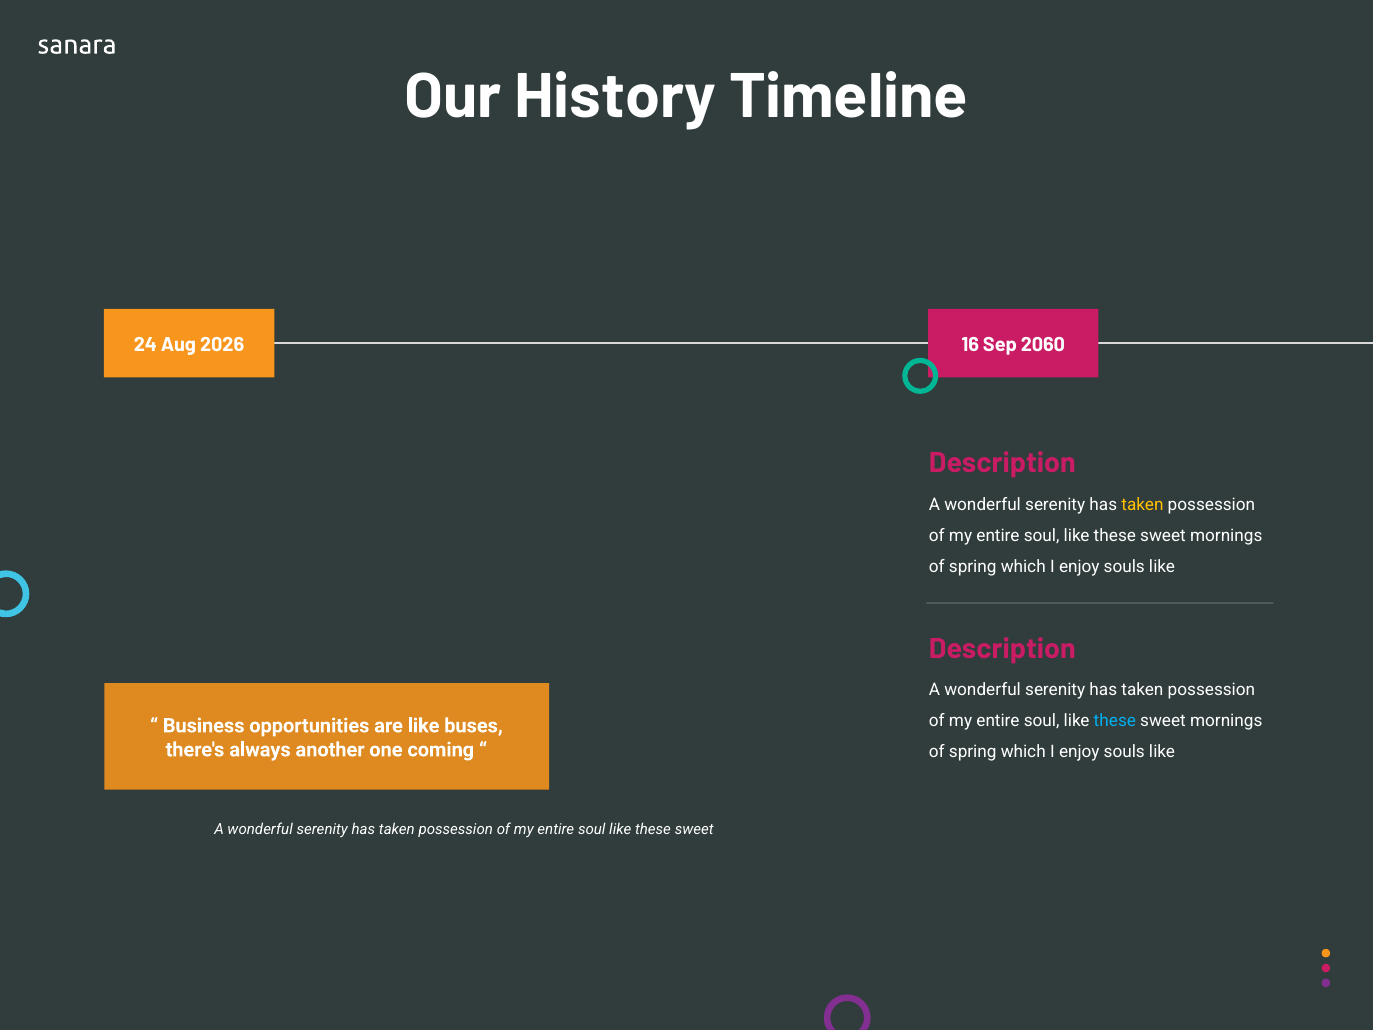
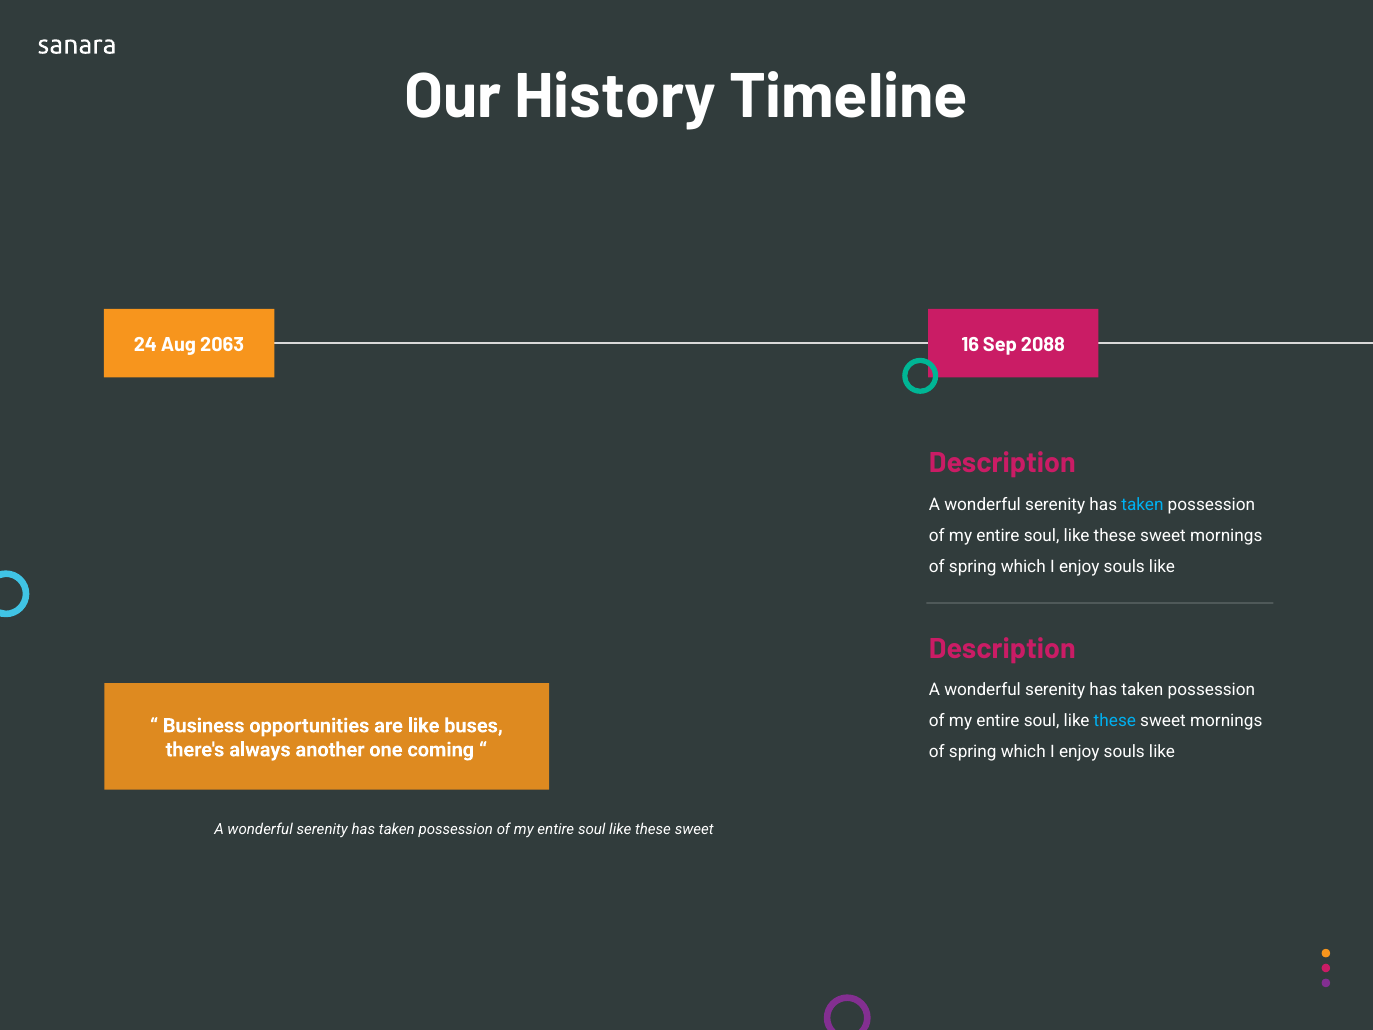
2026: 2026 -> 2063
2060: 2060 -> 2088
taken at (1143, 505) colour: yellow -> light blue
